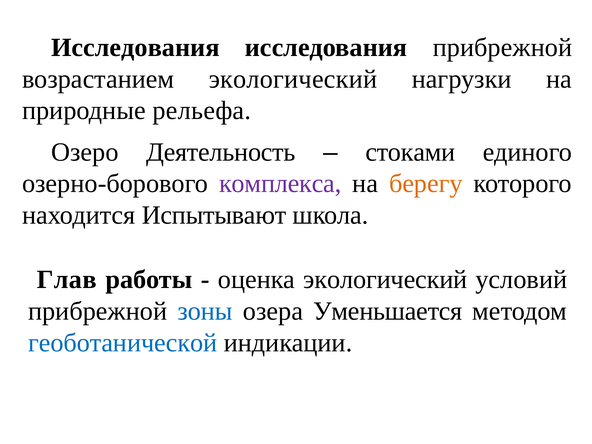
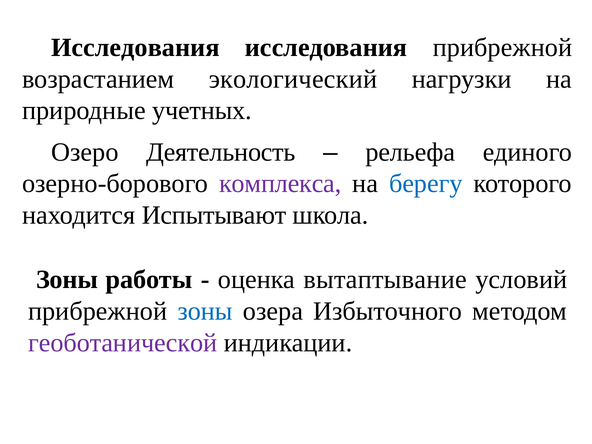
рельефа: рельефа -> учетных
стоками: стоками -> рельефа
берегу colour: orange -> blue
Глав at (67, 280): Глав -> Зоны
оценка экологический: экологический -> вытаптывание
Уменьшается: Уменьшается -> Избыточного
геоботанической colour: blue -> purple
